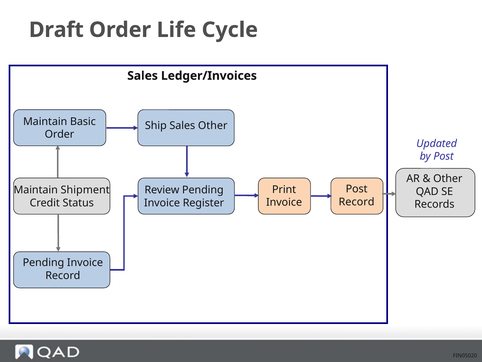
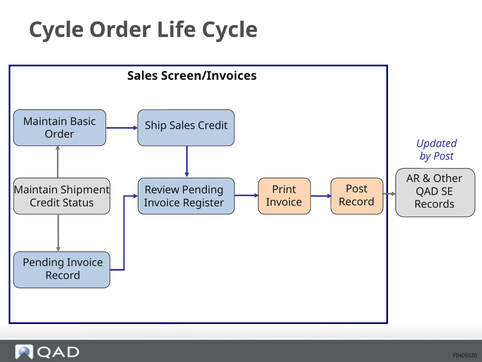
Draft at (56, 30): Draft -> Cycle
Ledger/Invoices: Ledger/Invoices -> Screen/Invoices
Sales Other: Other -> Credit
